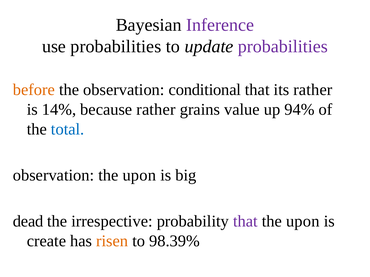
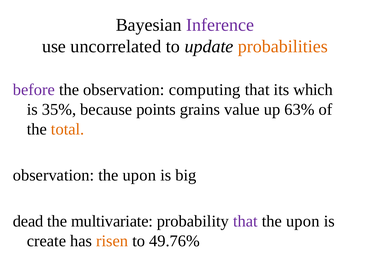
use probabilities: probabilities -> uncorrelated
probabilities at (283, 47) colour: purple -> orange
before colour: orange -> purple
conditional: conditional -> computing
its rather: rather -> which
14%: 14% -> 35%
because rather: rather -> points
94%: 94% -> 63%
total colour: blue -> orange
irrespective: irrespective -> multivariate
98.39%: 98.39% -> 49.76%
